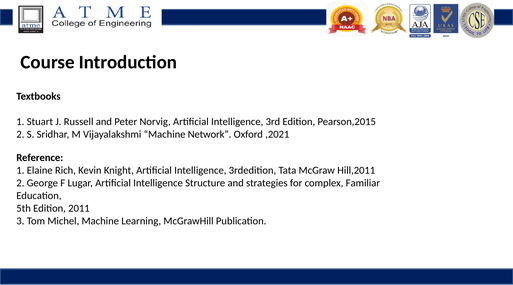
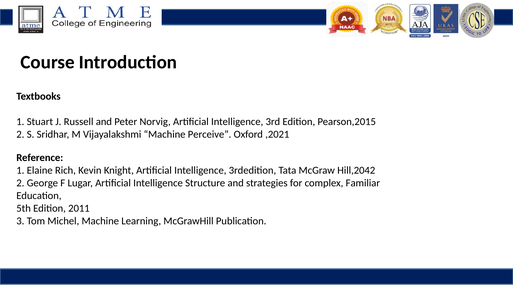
Network: Network -> Perceive
Hill,2011: Hill,2011 -> Hill,2042
